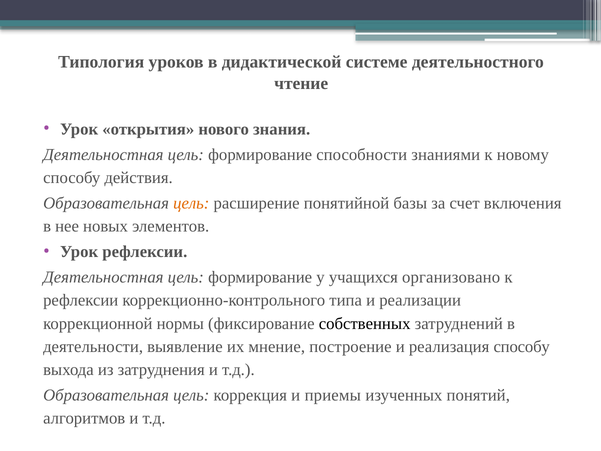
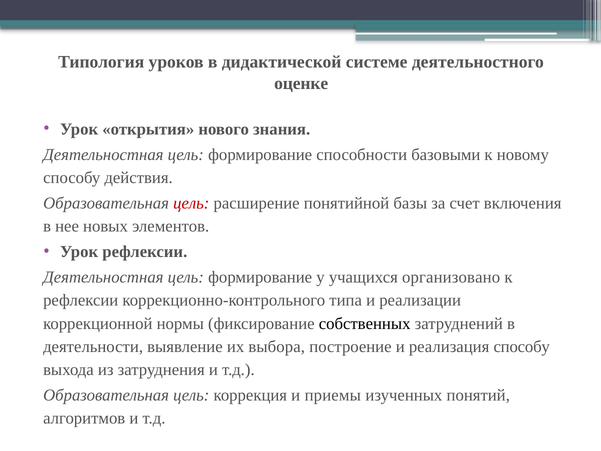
чтение: чтение -> оценке
знаниями: знаниями -> базовыми
цель at (191, 203) colour: orange -> red
мнение: мнение -> выбора
